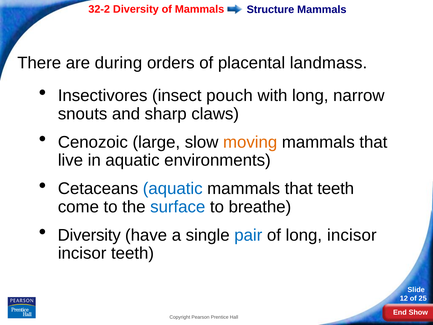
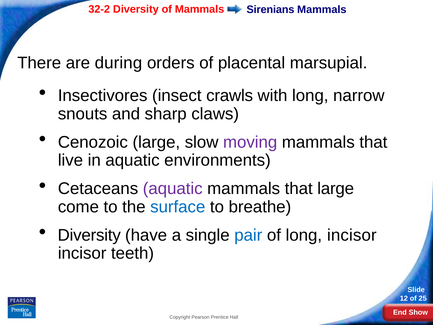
Structure: Structure -> Sirenians
landmass: landmass -> marsupial
pouch: pouch -> crawls
moving colour: orange -> purple
aquatic at (173, 189) colour: blue -> purple
that teeth: teeth -> large
